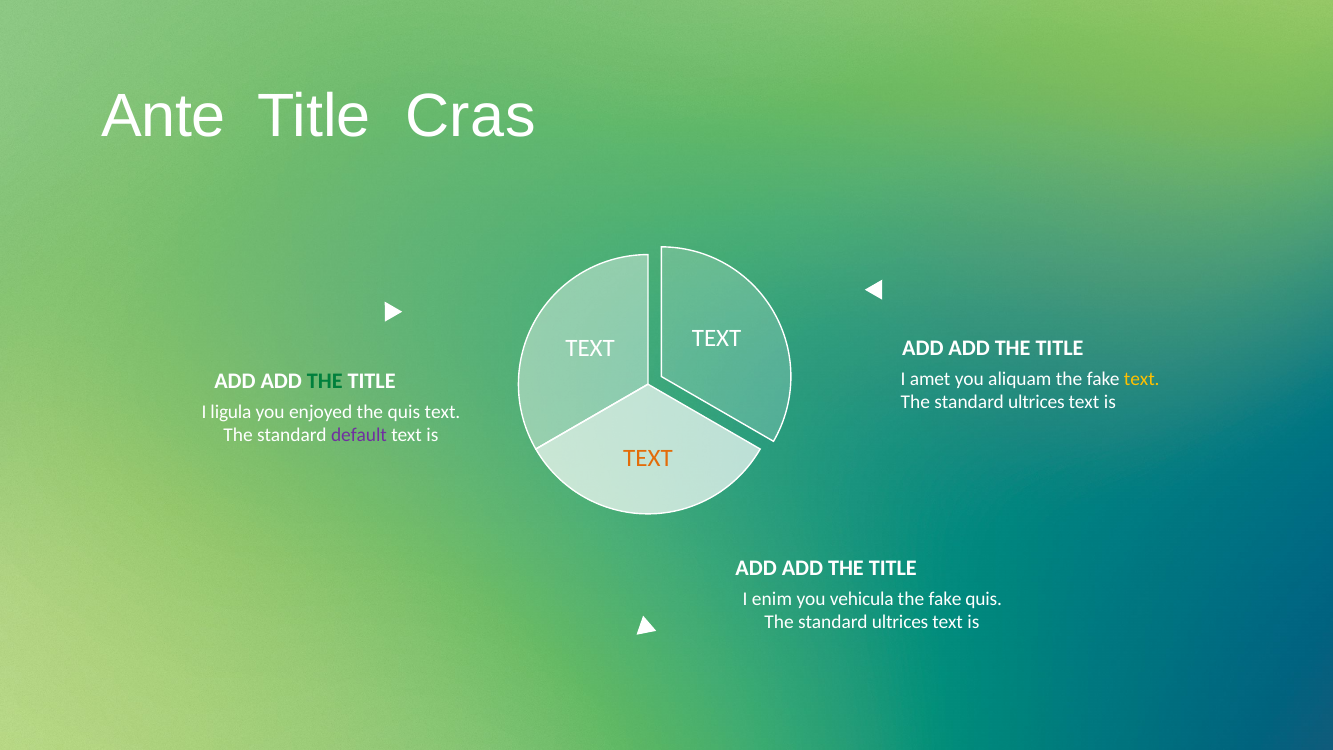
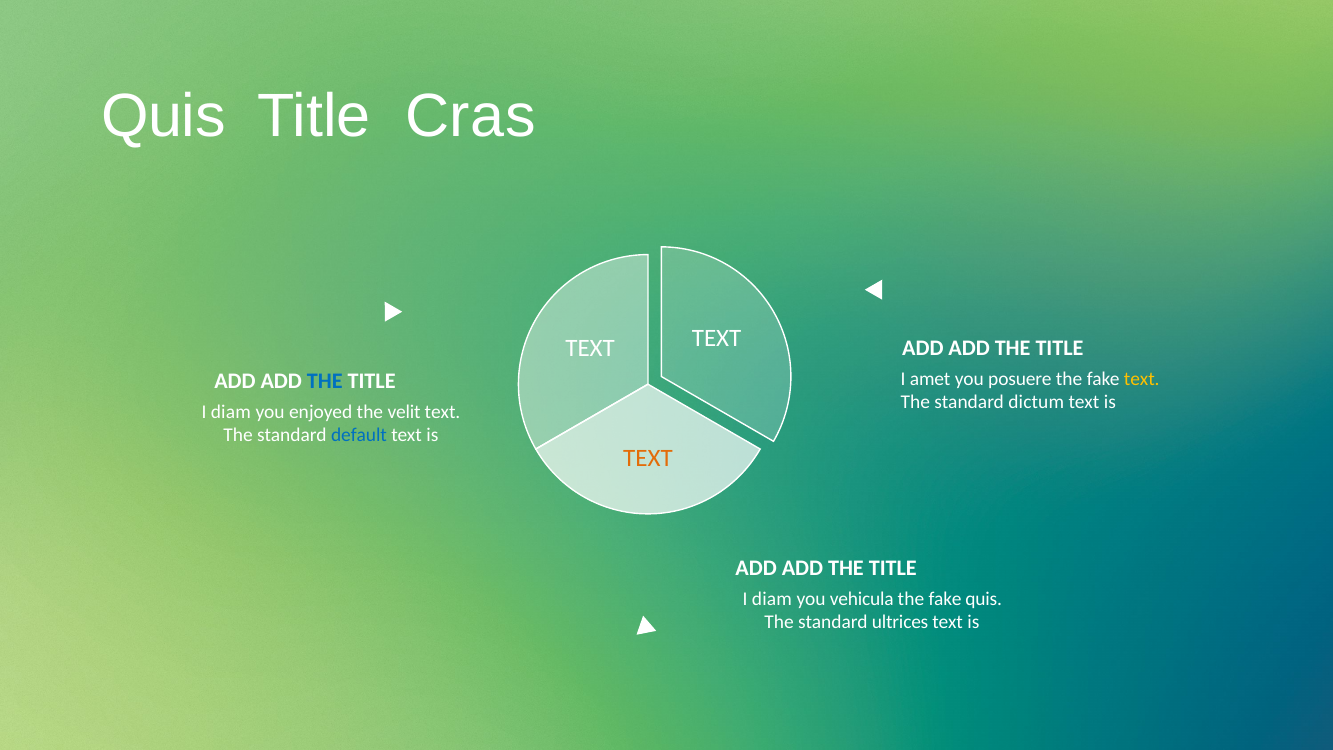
Ante at (164, 117): Ante -> Quis
aliquam: aliquam -> posuere
THE at (325, 381) colour: green -> blue
ultrices at (1036, 402): ultrices -> dictum
ligula at (231, 412): ligula -> diam
the quis: quis -> velit
default colour: purple -> blue
enim at (772, 599): enim -> diam
